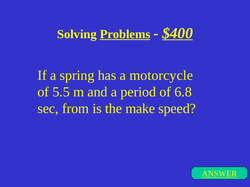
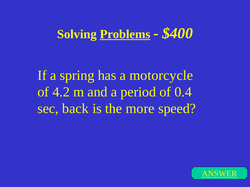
$400 underline: present -> none
5.5: 5.5 -> 4.2
6.8: 6.8 -> 0.4
from: from -> back
make: make -> more
